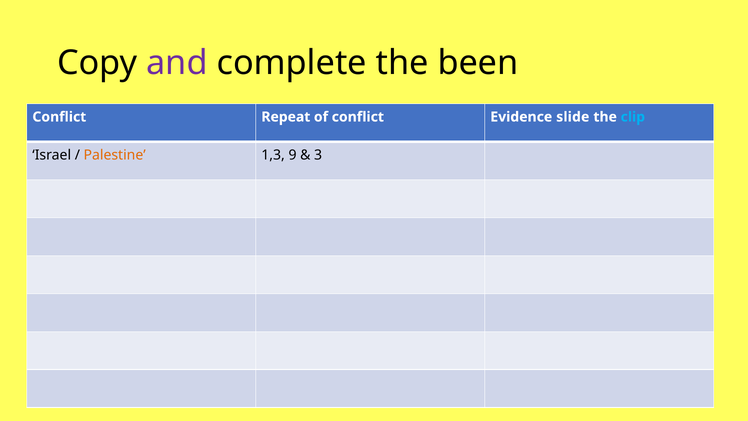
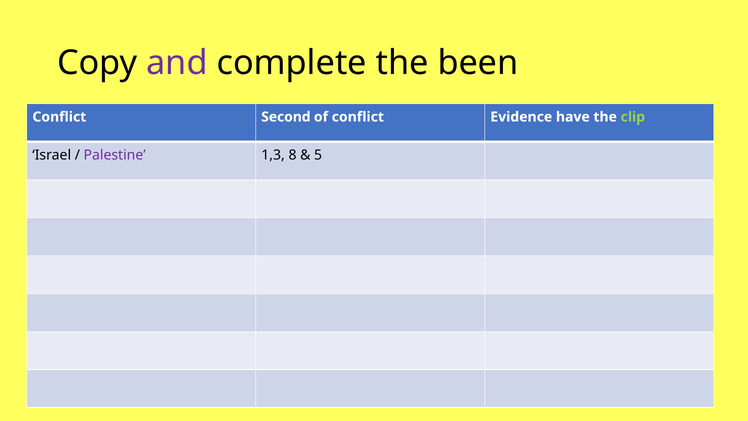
Repeat: Repeat -> Second
slide: slide -> have
clip colour: light blue -> light green
Palestine colour: orange -> purple
9: 9 -> 8
3: 3 -> 5
